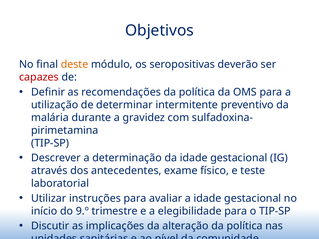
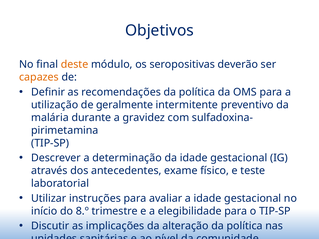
capazes colour: red -> orange
determinar: determinar -> geralmente
9.º: 9.º -> 8.º
